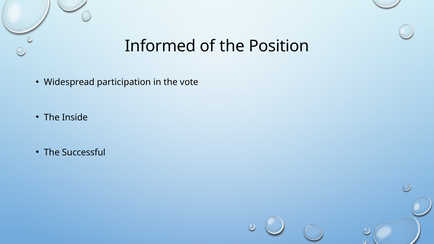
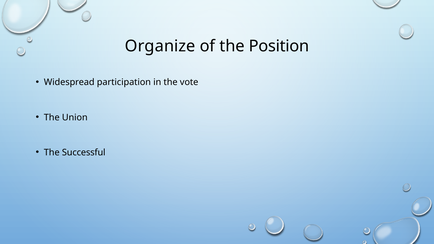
Informed: Informed -> Organize
Inside: Inside -> Union
